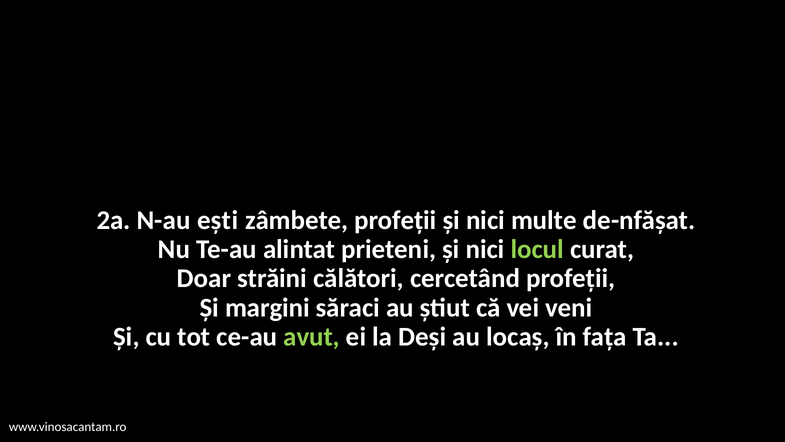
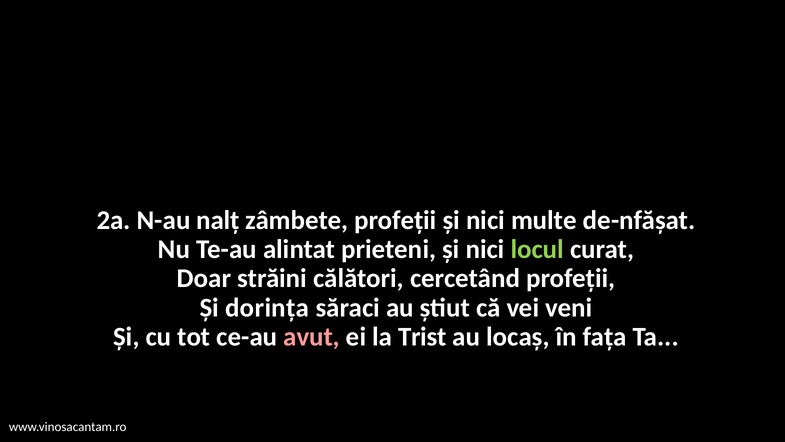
ești: ești -> nalț
margini: margini -> dorința
avut colour: light green -> pink
Deși: Deși -> Trist
